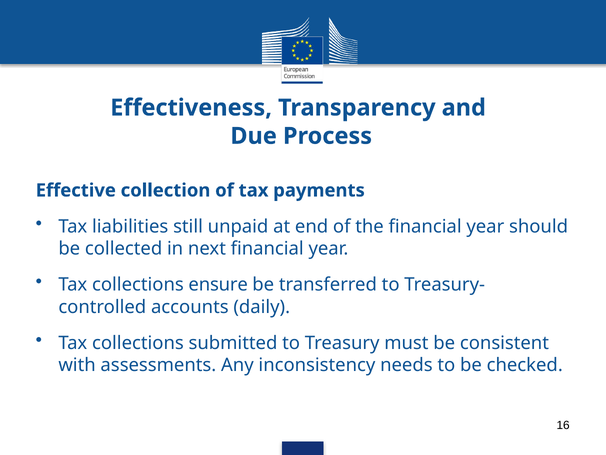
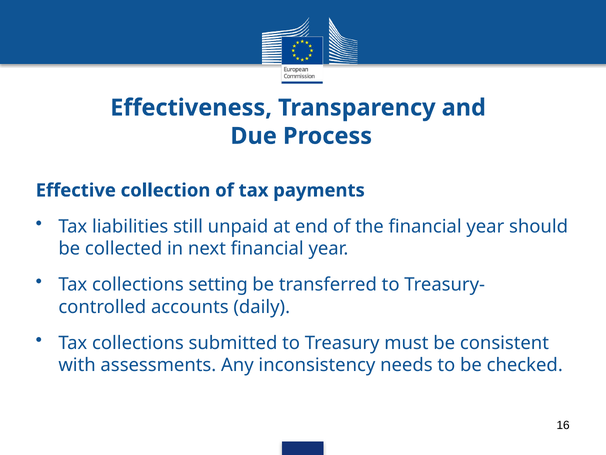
ensure: ensure -> setting
